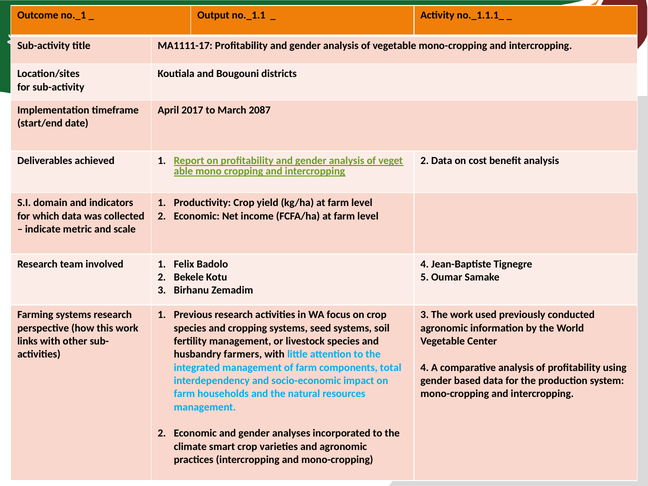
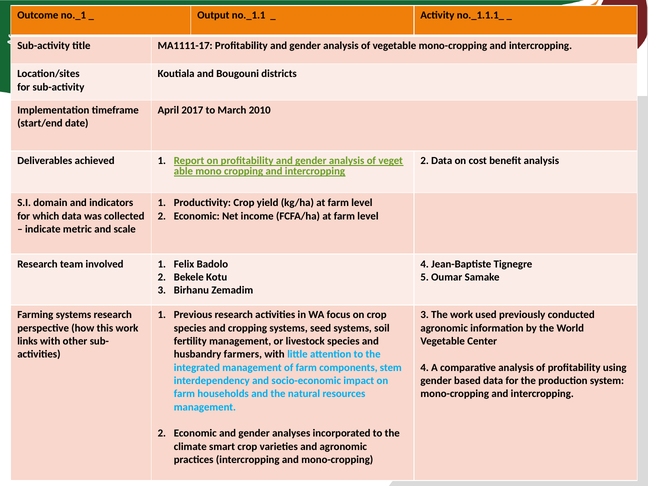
2087: 2087 -> 2010
total: total -> stem
